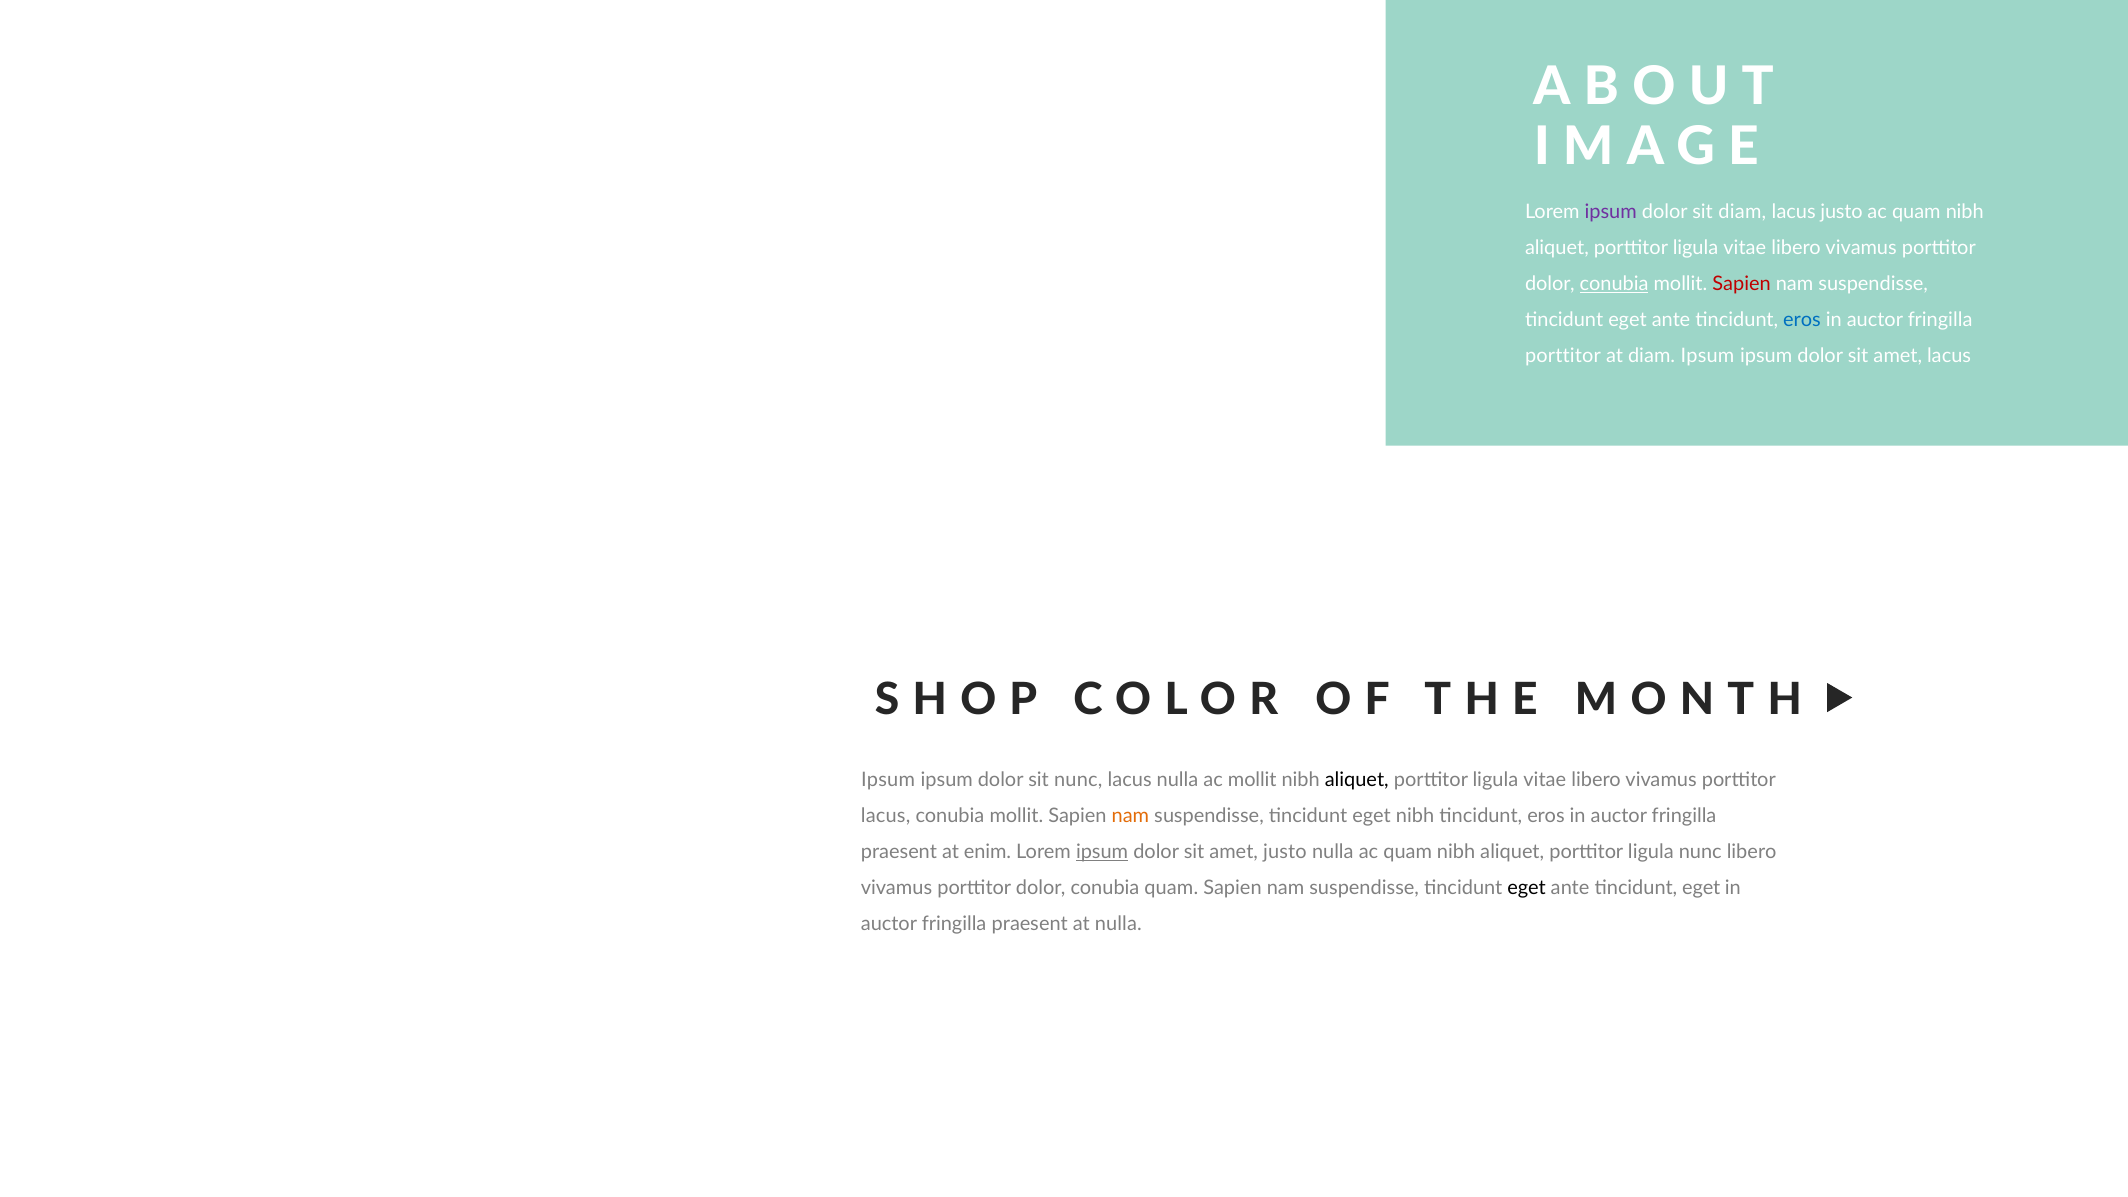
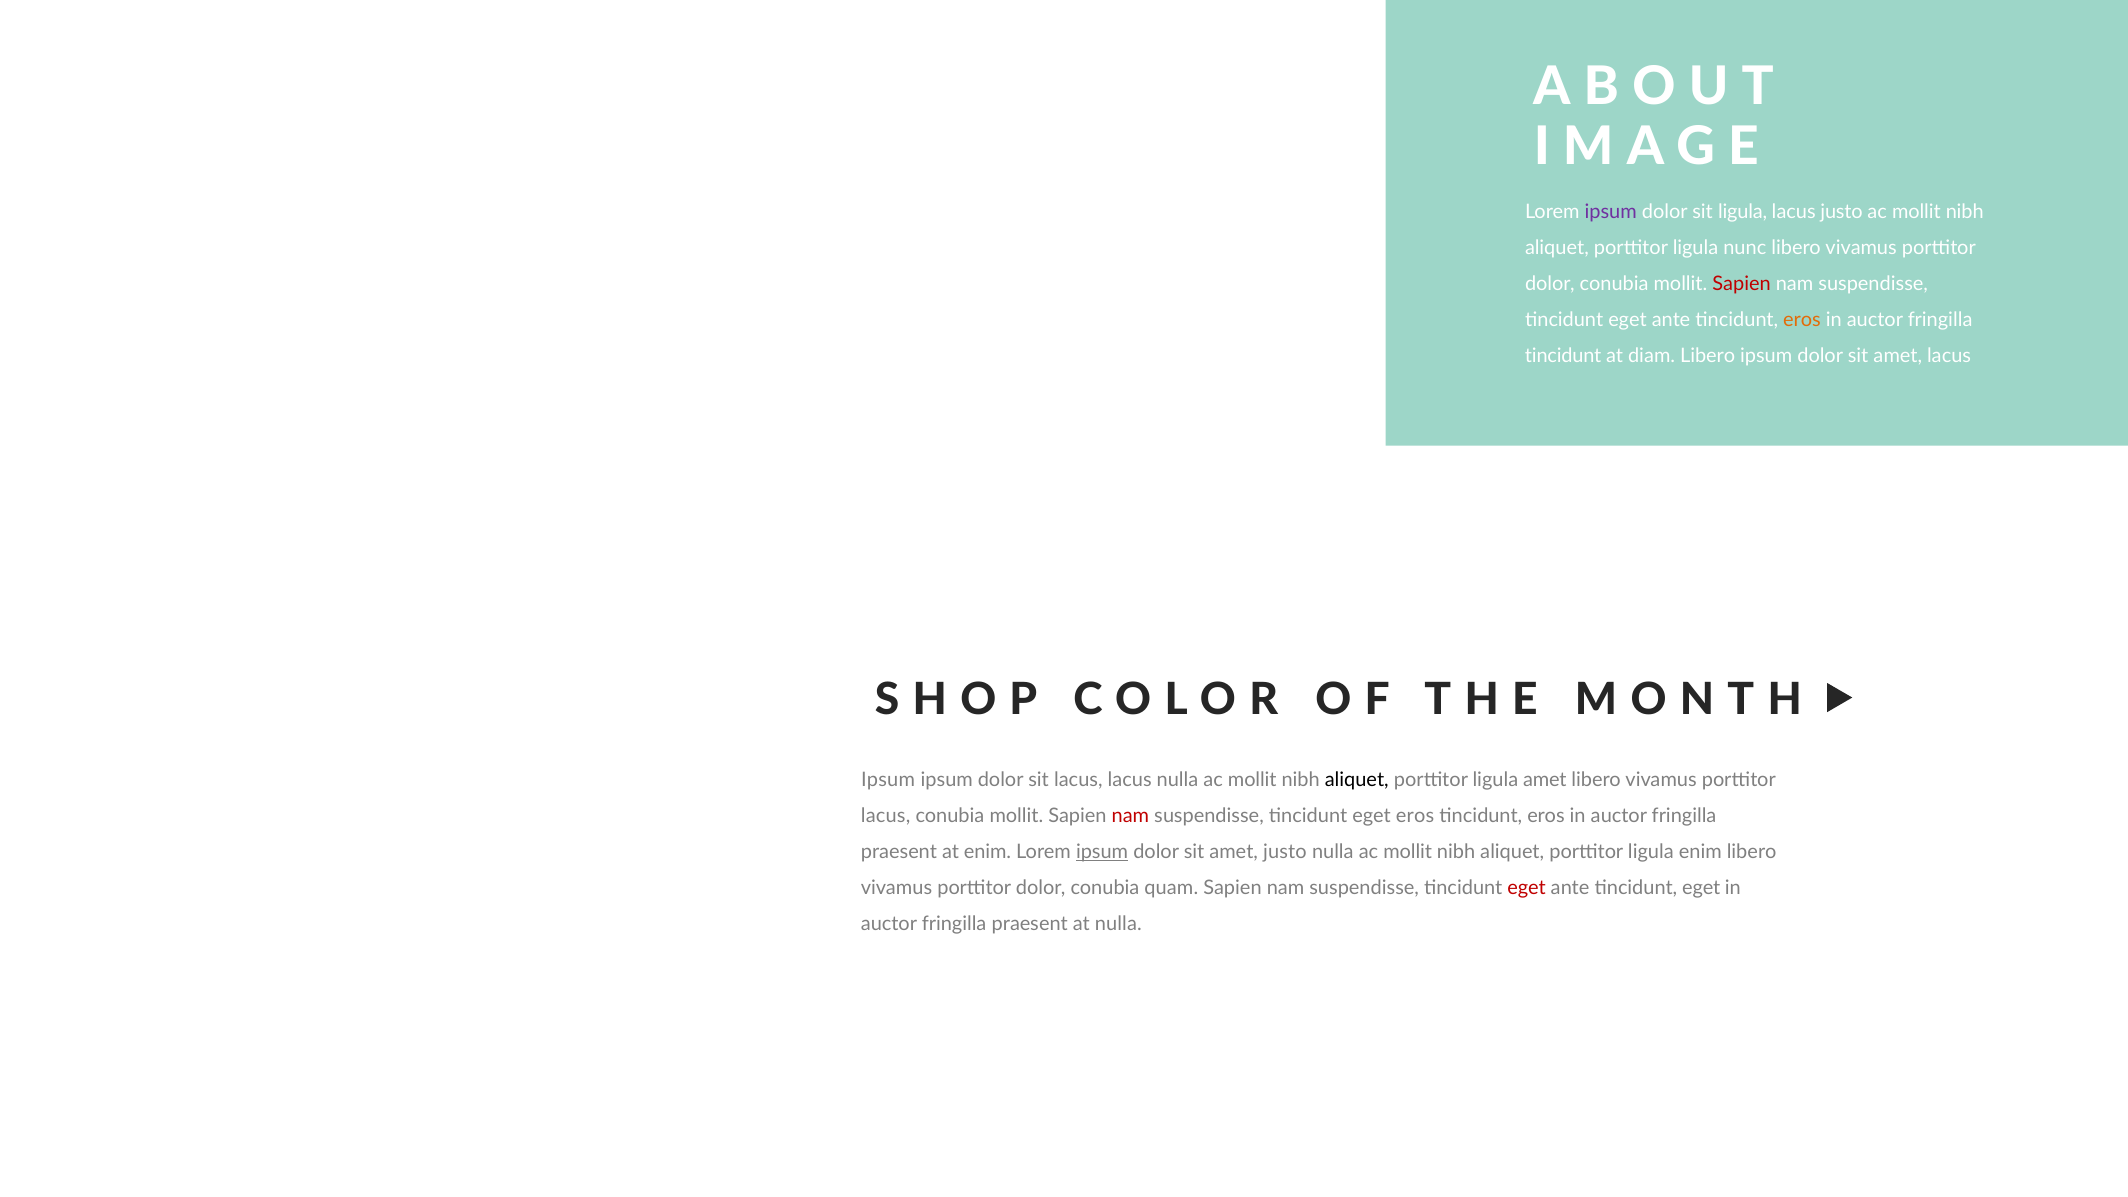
sit diam: diam -> ligula
quam at (1916, 212): quam -> mollit
vitae at (1745, 248): vitae -> nunc
conubia at (1614, 284) underline: present -> none
eros at (1802, 320) colour: blue -> orange
porttitor at (1563, 356): porttitor -> tincidunt
diam Ipsum: Ipsum -> Libero
sit nunc: nunc -> lacus
vitae at (1545, 780): vitae -> amet
nam at (1130, 816) colour: orange -> red
eget nibh: nibh -> eros
quam at (1408, 852): quam -> mollit
ligula nunc: nunc -> enim
eget at (1527, 888) colour: black -> red
